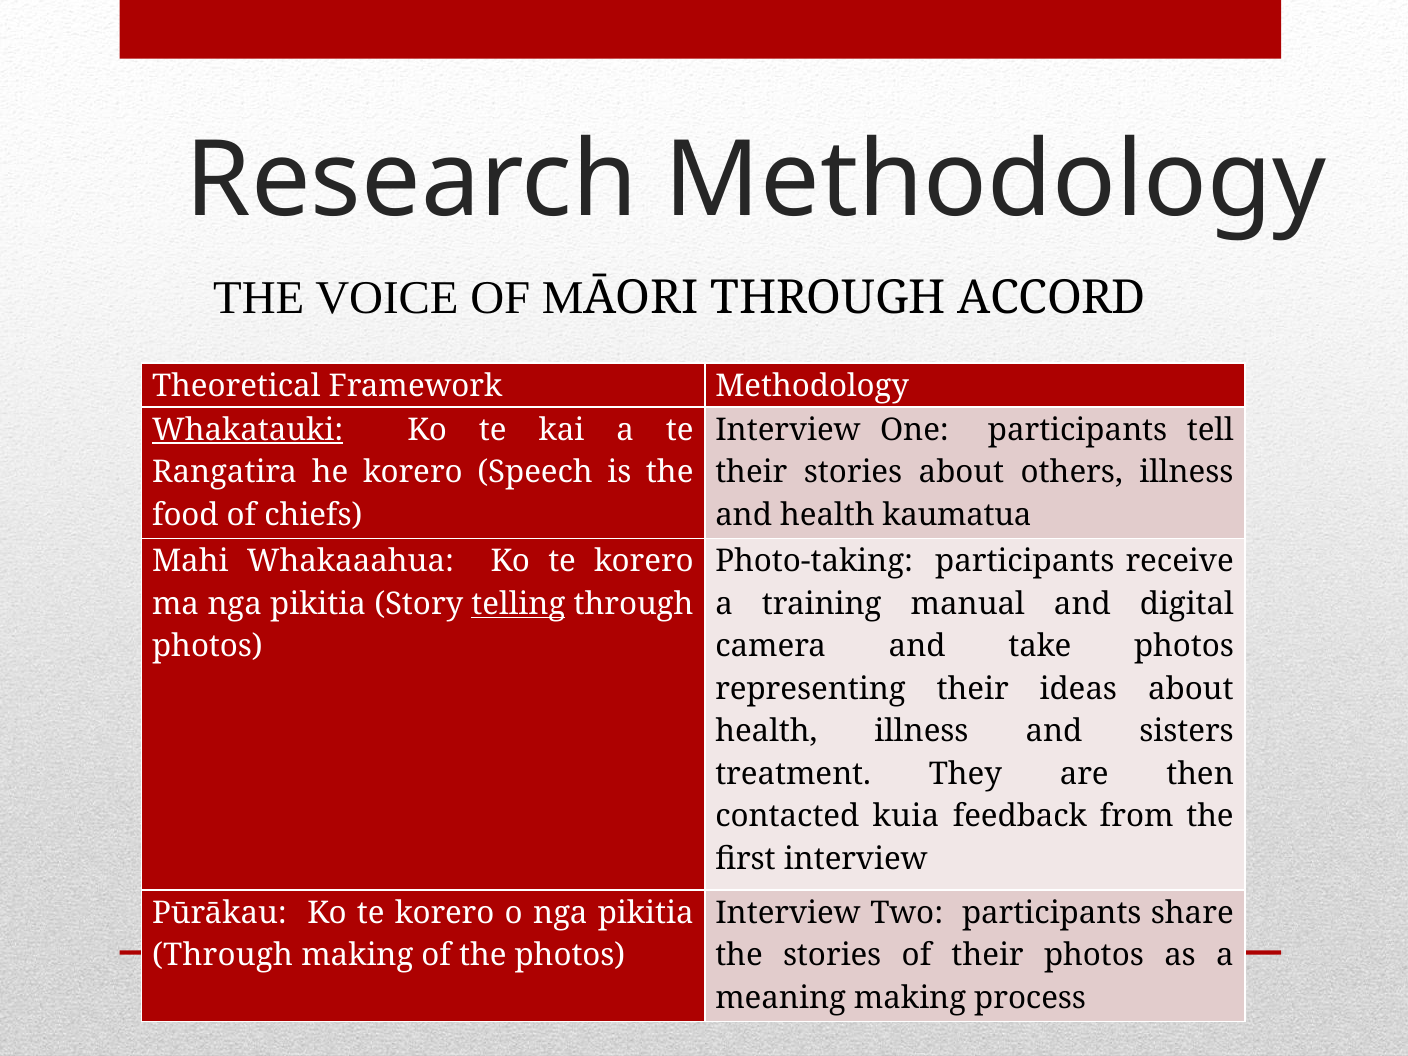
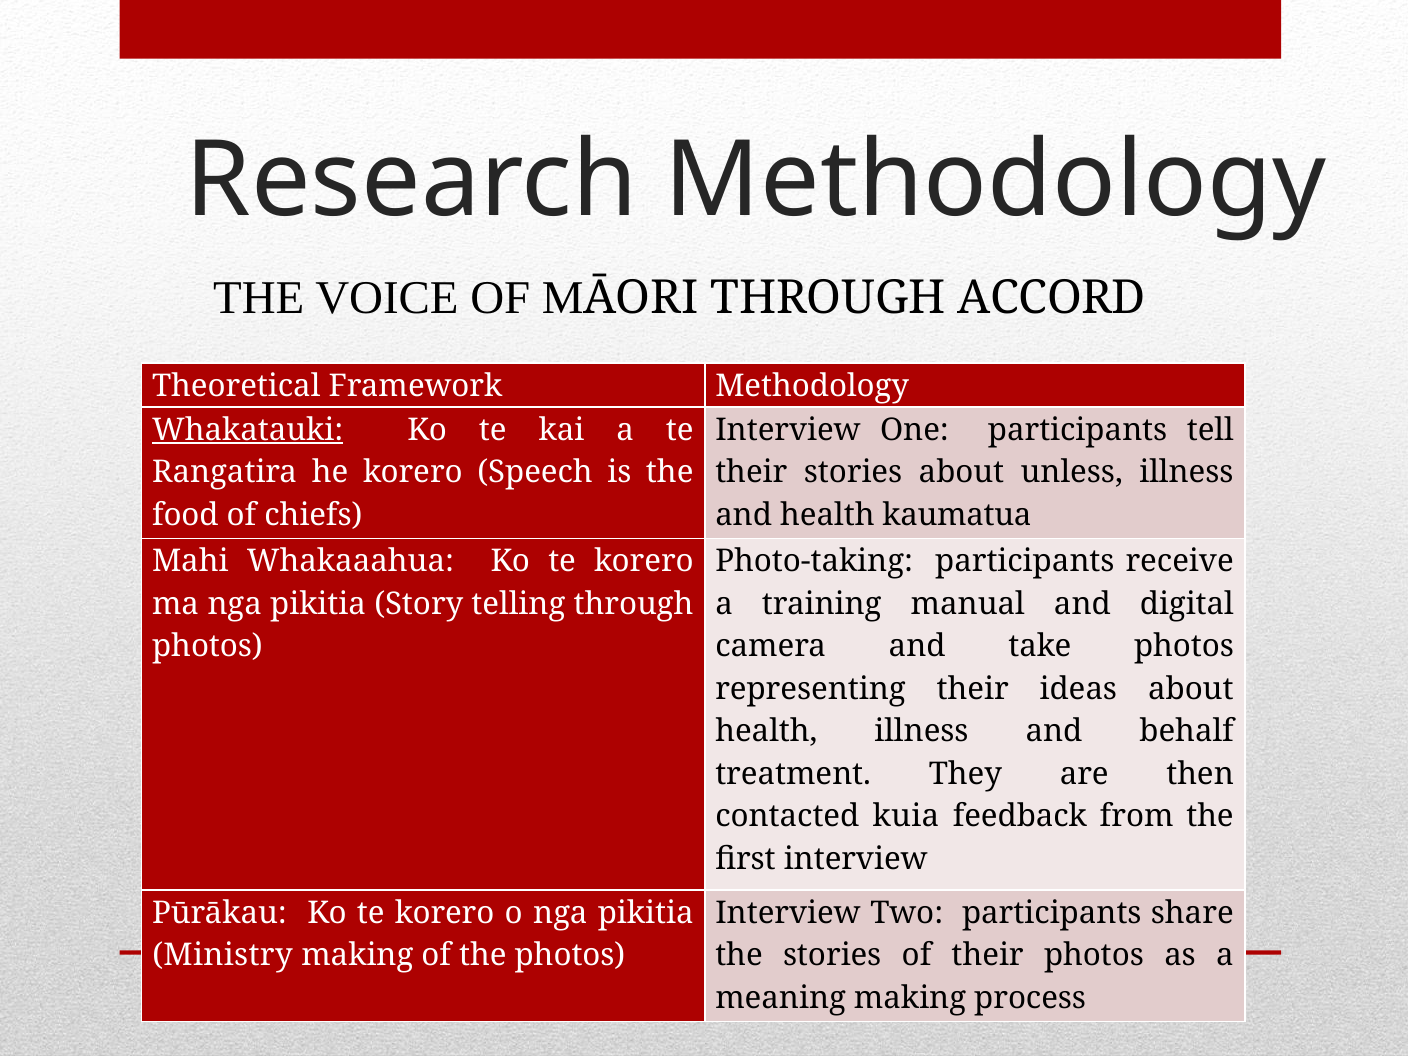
others: others -> unless
telling underline: present -> none
sisters: sisters -> behalf
Through at (223, 955): Through -> Ministry
